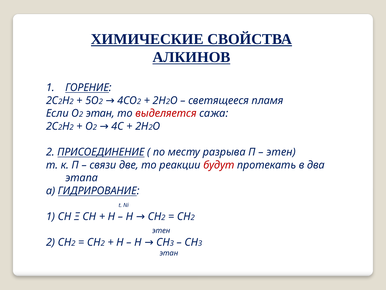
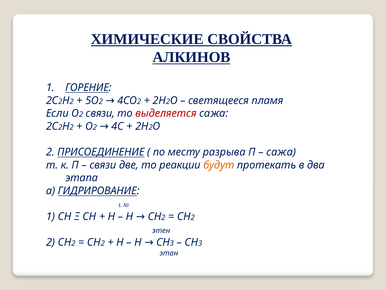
2 этан: этан -> связи
этен at (281, 152): этен -> сажа
будут colour: red -> orange
